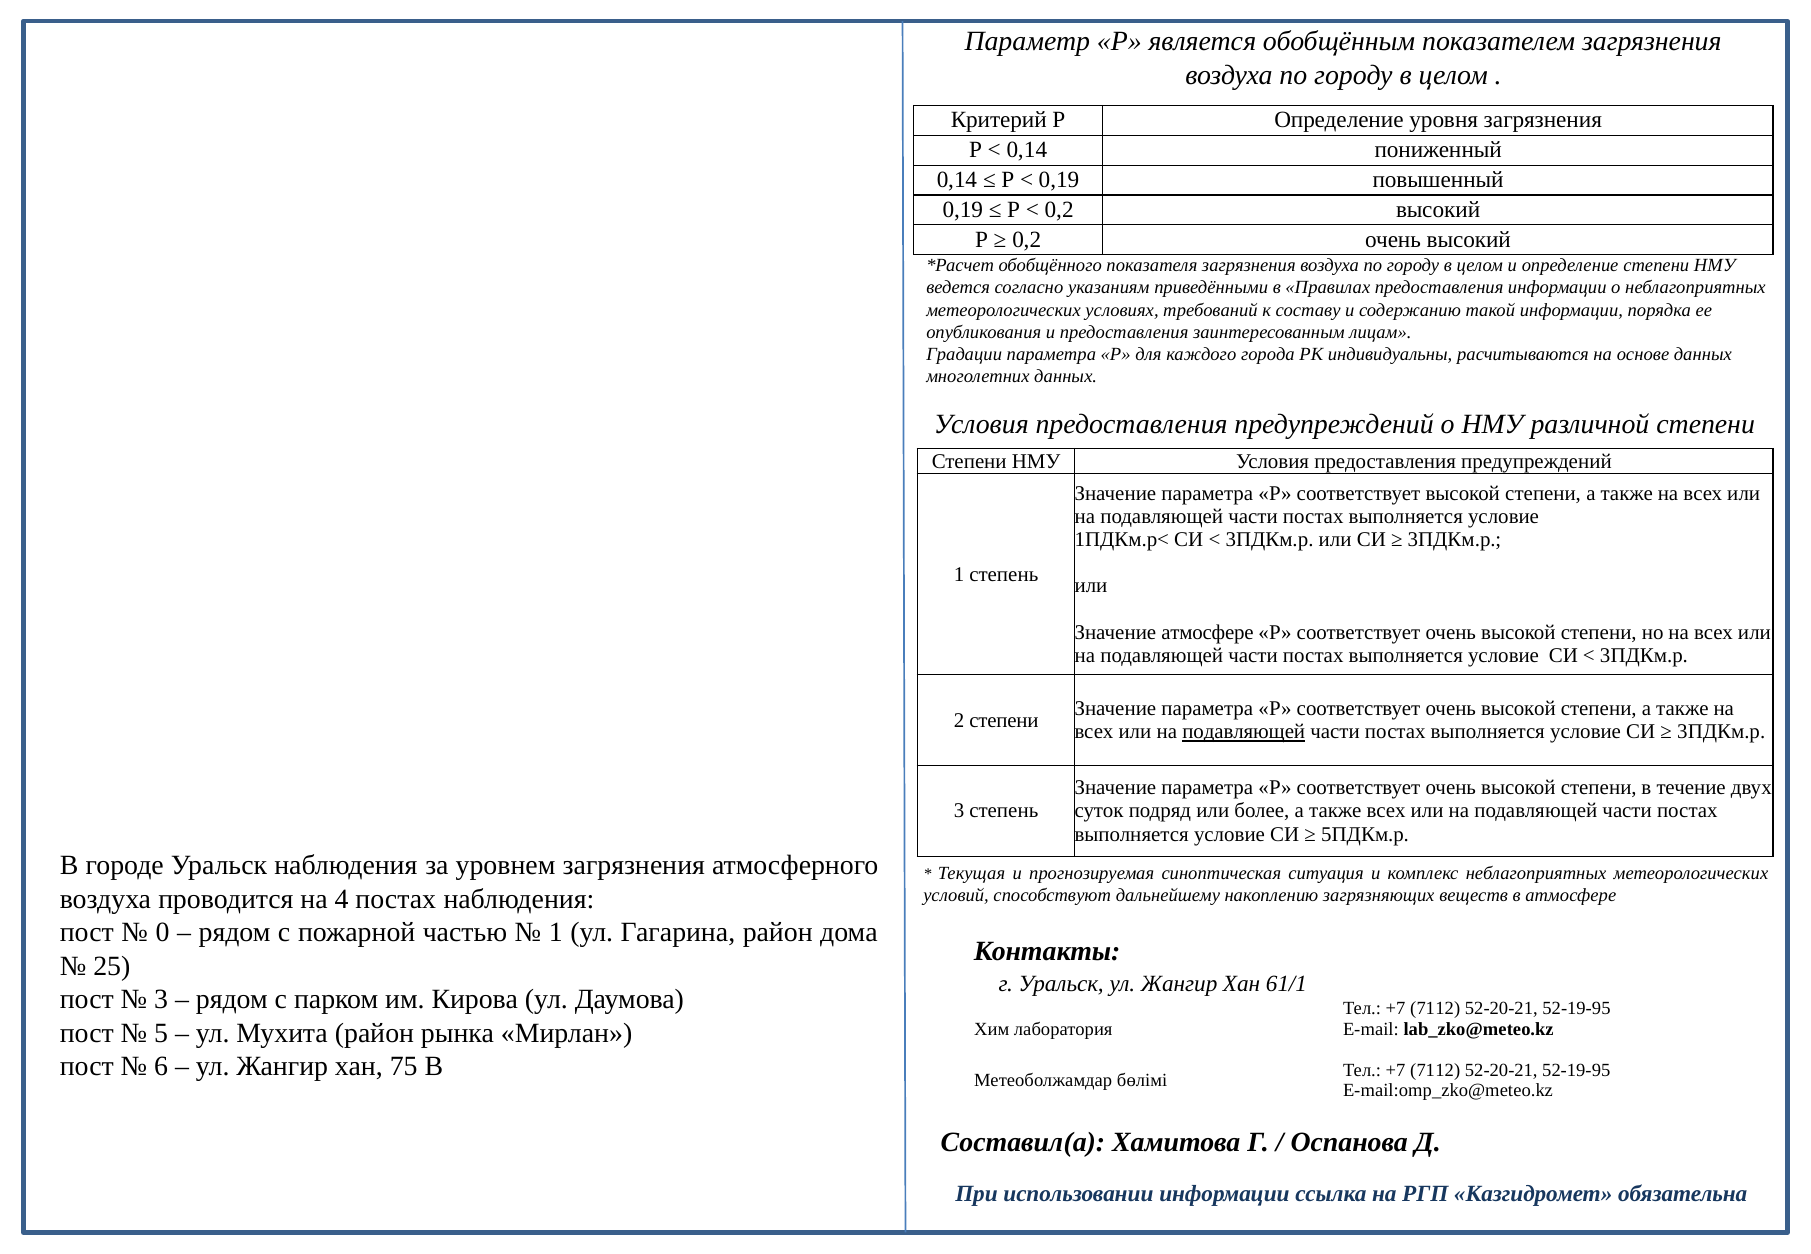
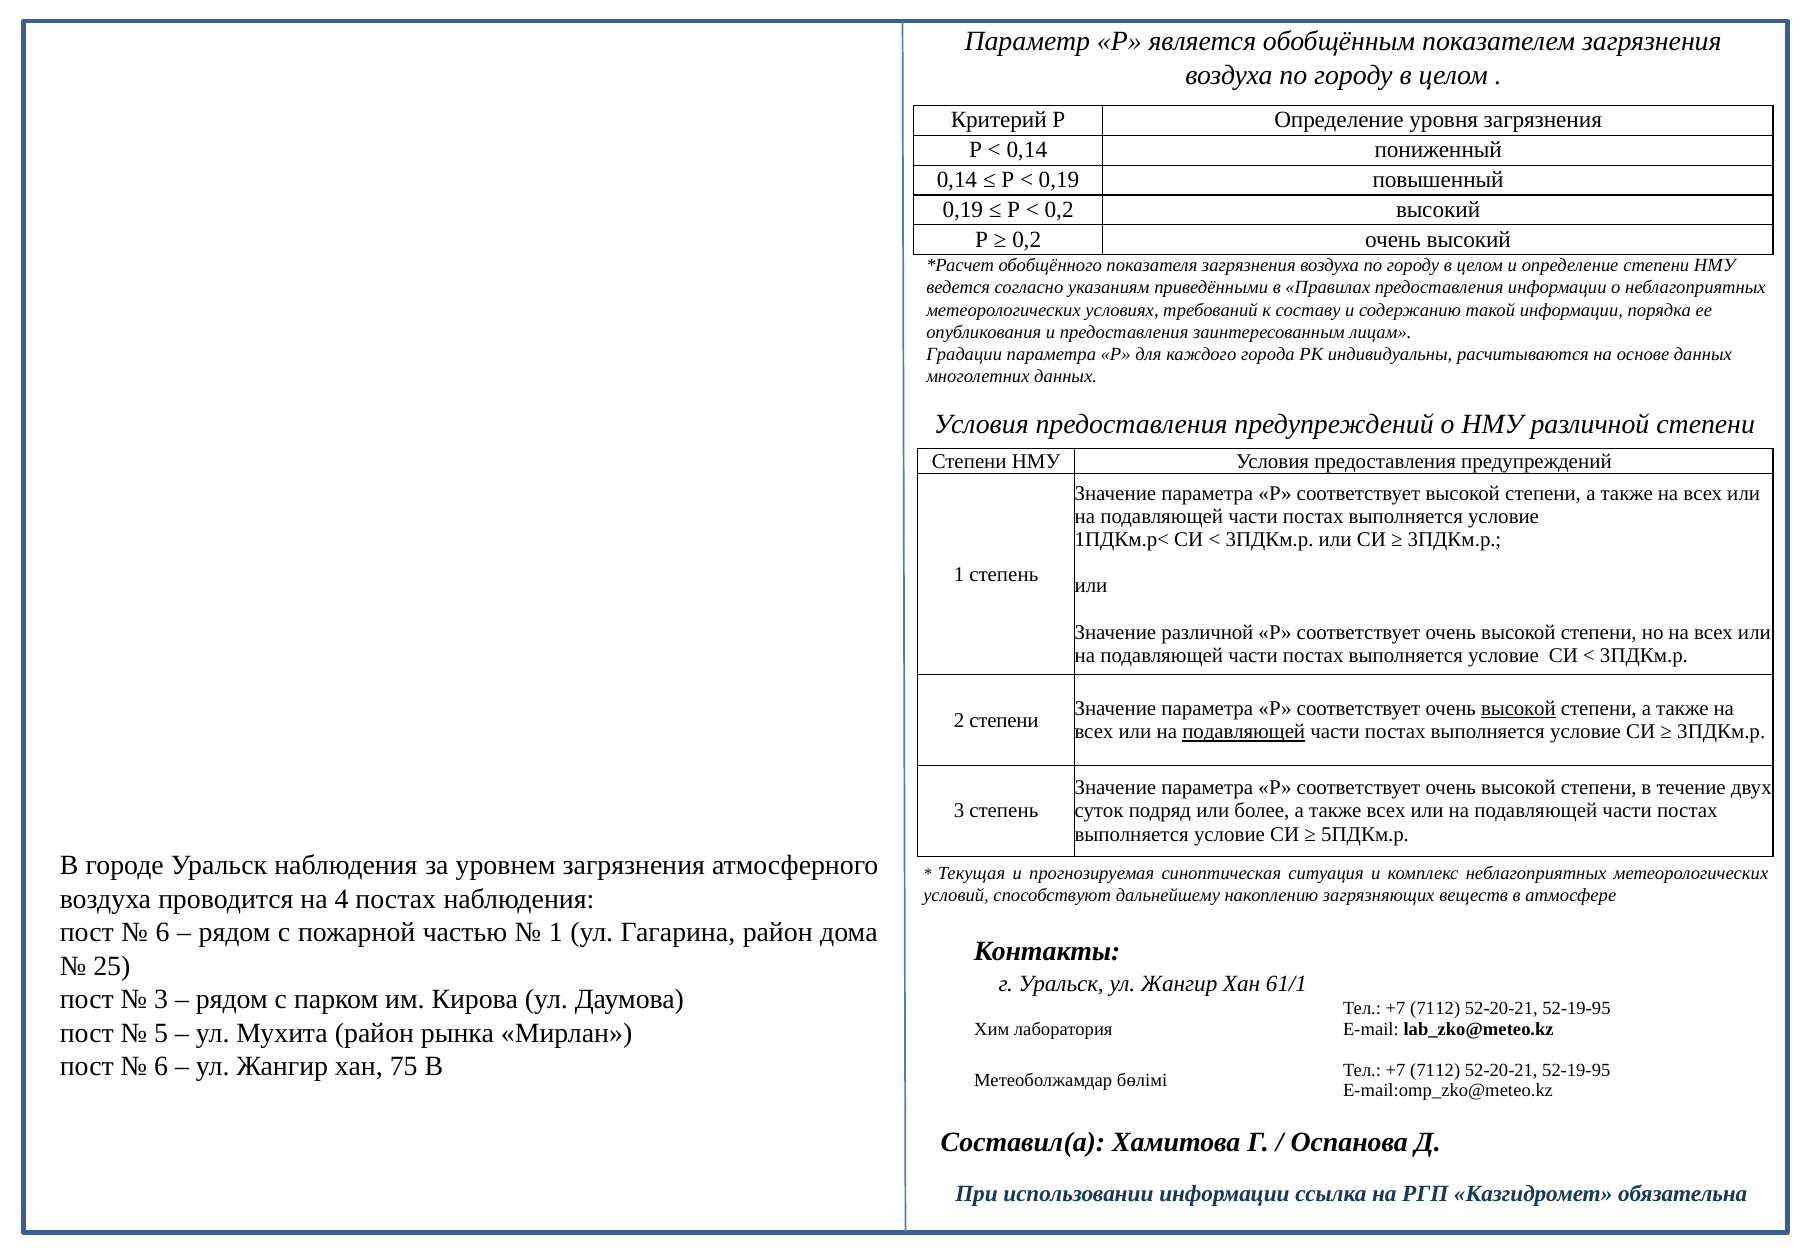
Значение атмосфере: атмосфере -> различной
высокой at (1518, 709) underline: none -> present
0 at (163, 932): 0 -> 6
